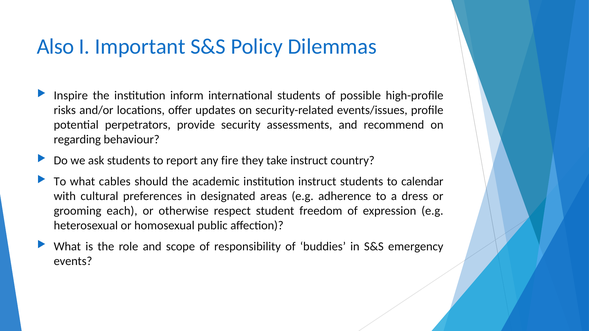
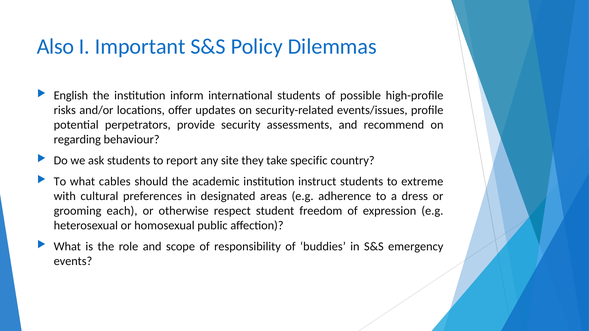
Inspire: Inspire -> English
fire: fire -> site
take instruct: instruct -> specific
calendar: calendar -> extreme
